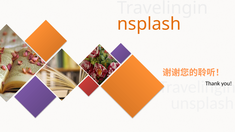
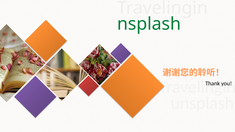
nsplash colour: orange -> green
